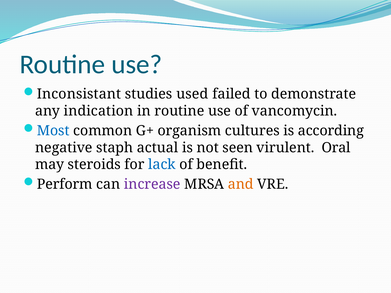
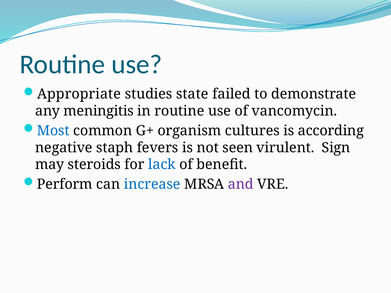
Inconsistant: Inconsistant -> Appropriate
used: used -> state
indication: indication -> meningitis
actual: actual -> fevers
Oral: Oral -> Sign
increase colour: purple -> blue
and colour: orange -> purple
